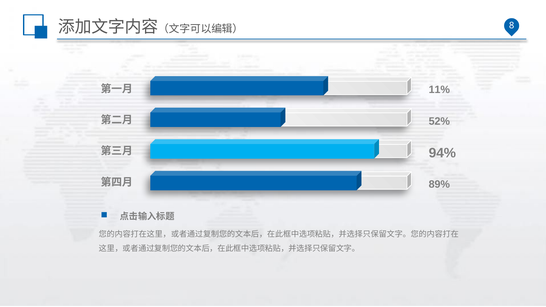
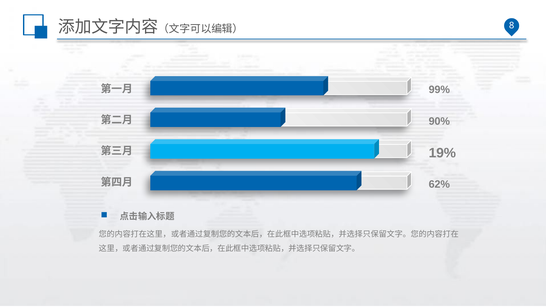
11%: 11% -> 99%
52%: 52% -> 90%
94%: 94% -> 19%
89%: 89% -> 62%
